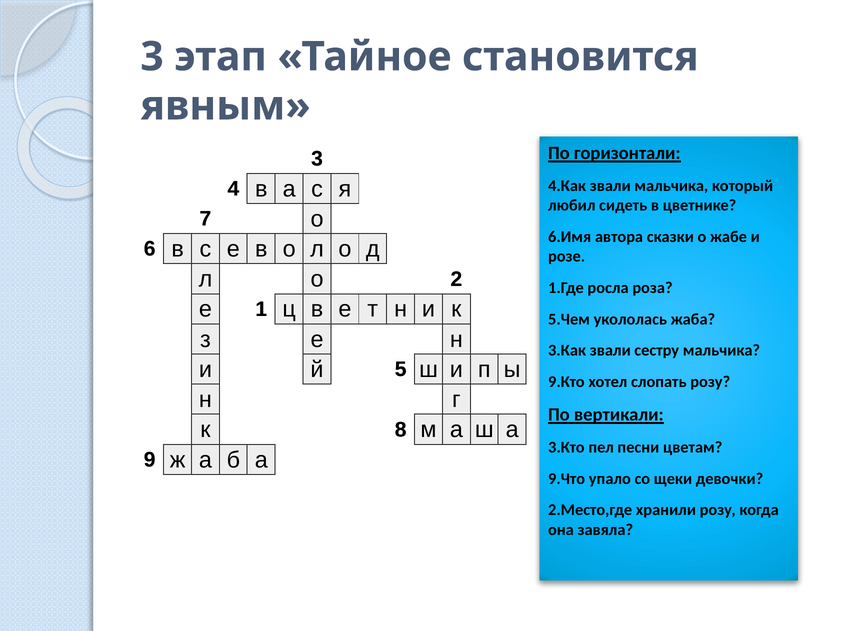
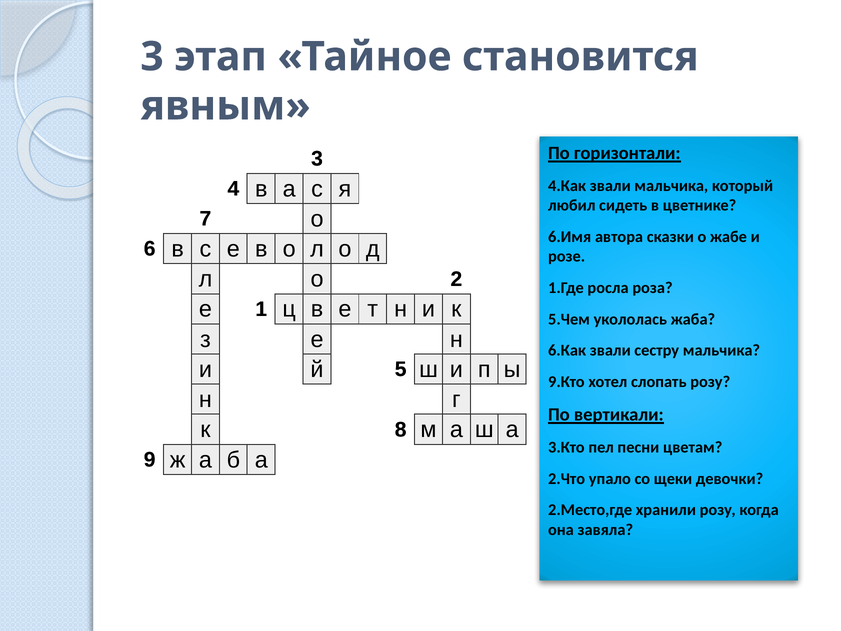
3.Как: 3.Как -> 6.Как
9.Что: 9.Что -> 2.Что
